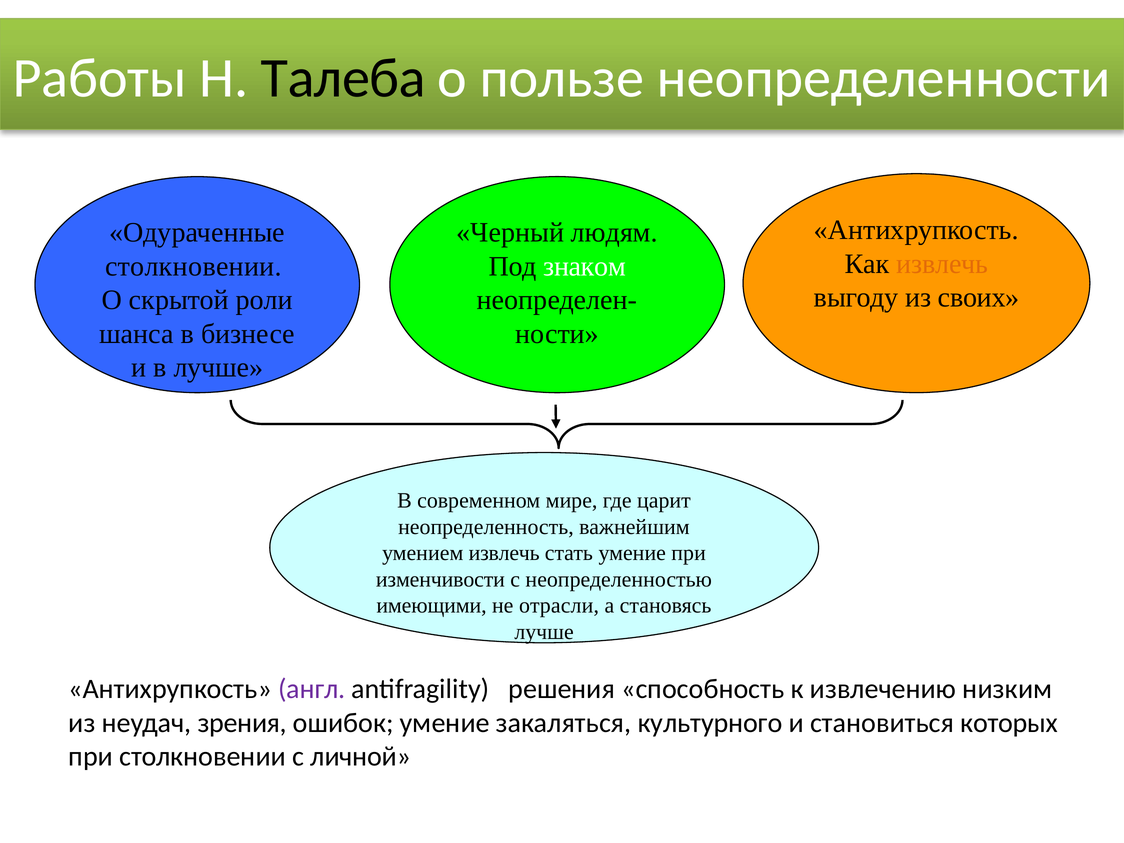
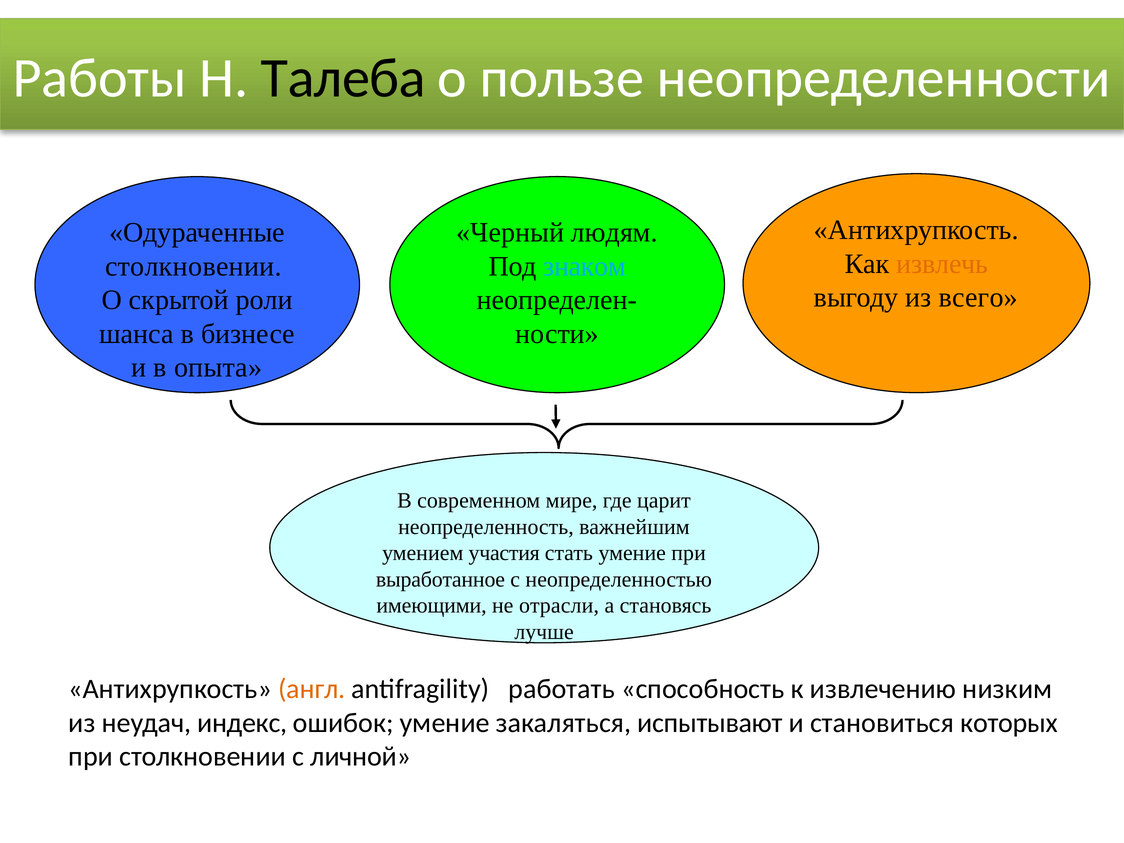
знаком colour: white -> light blue
своих: своих -> всего
в лучше: лучше -> опыта
умением извлечь: извлечь -> участия
изменчивости: изменчивости -> выработанное
англ colour: purple -> orange
решения: решения -> работать
зрения: зрения -> индекс
культурного: культурного -> испытывают
